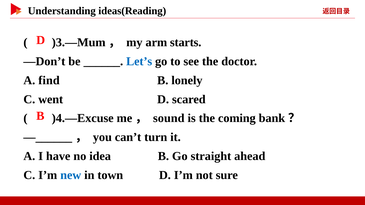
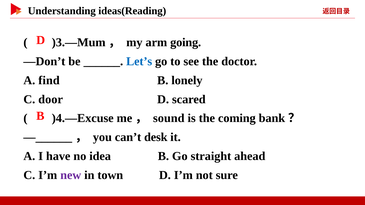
starts: starts -> going
went: went -> door
turn: turn -> desk
new colour: blue -> purple
